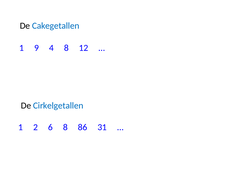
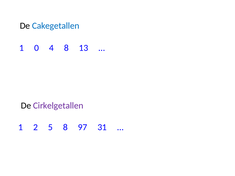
9: 9 -> 0
12: 12 -> 13
Cirkelgetallen colour: blue -> purple
6: 6 -> 5
86: 86 -> 97
